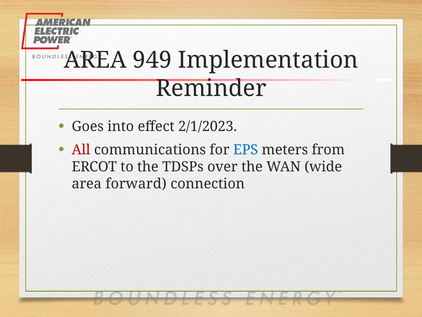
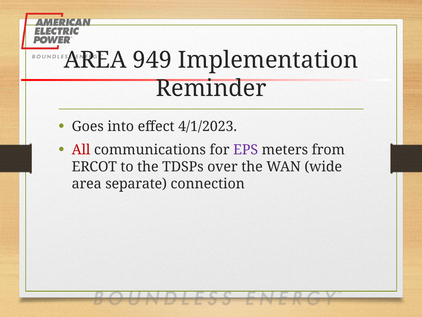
2/1/2023: 2/1/2023 -> 4/1/2023
EPS colour: blue -> purple
forward: forward -> separate
